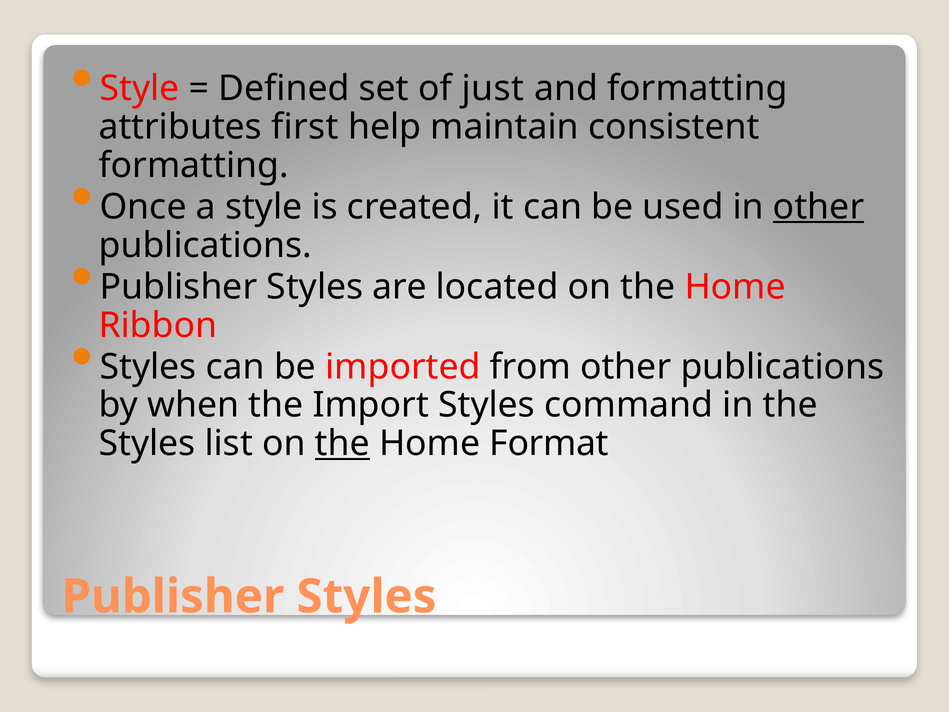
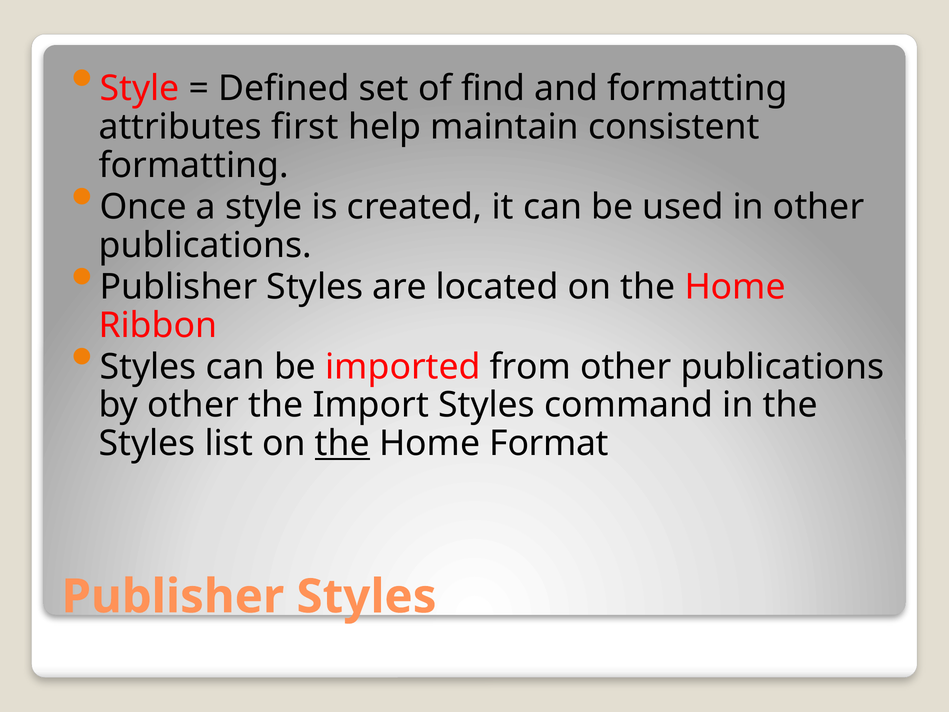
just: just -> find
other at (819, 207) underline: present -> none
by when: when -> other
